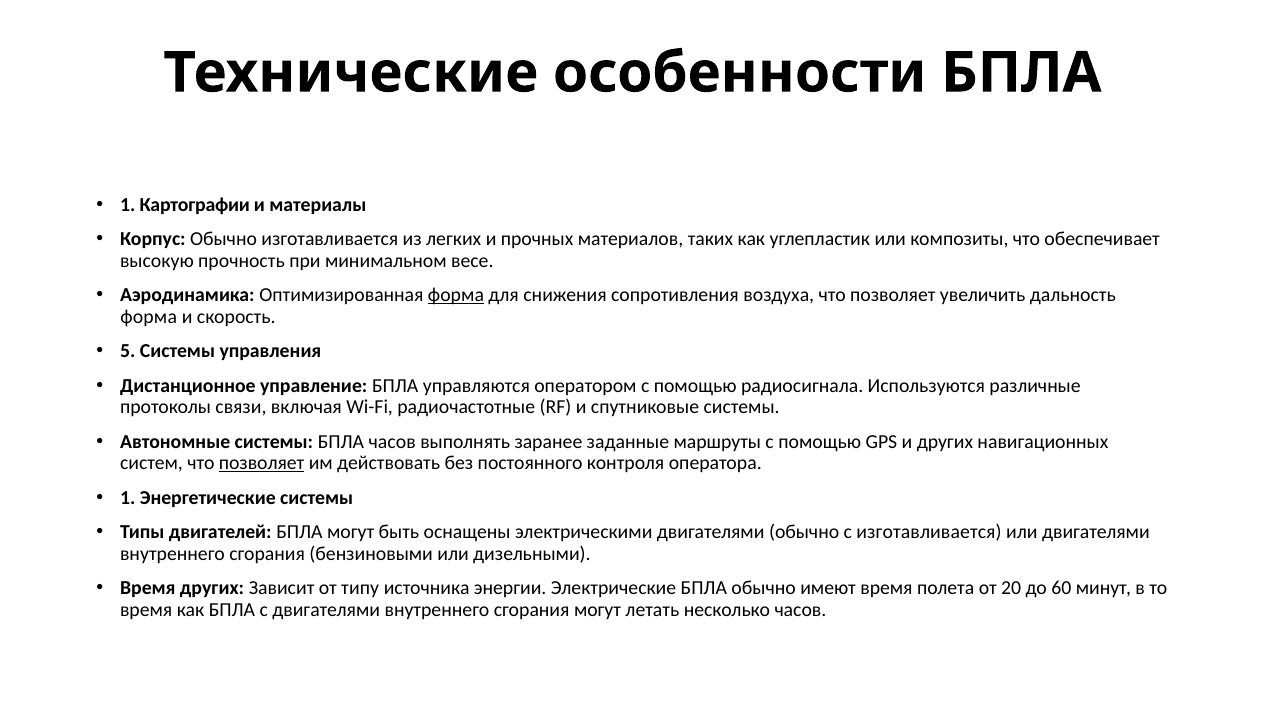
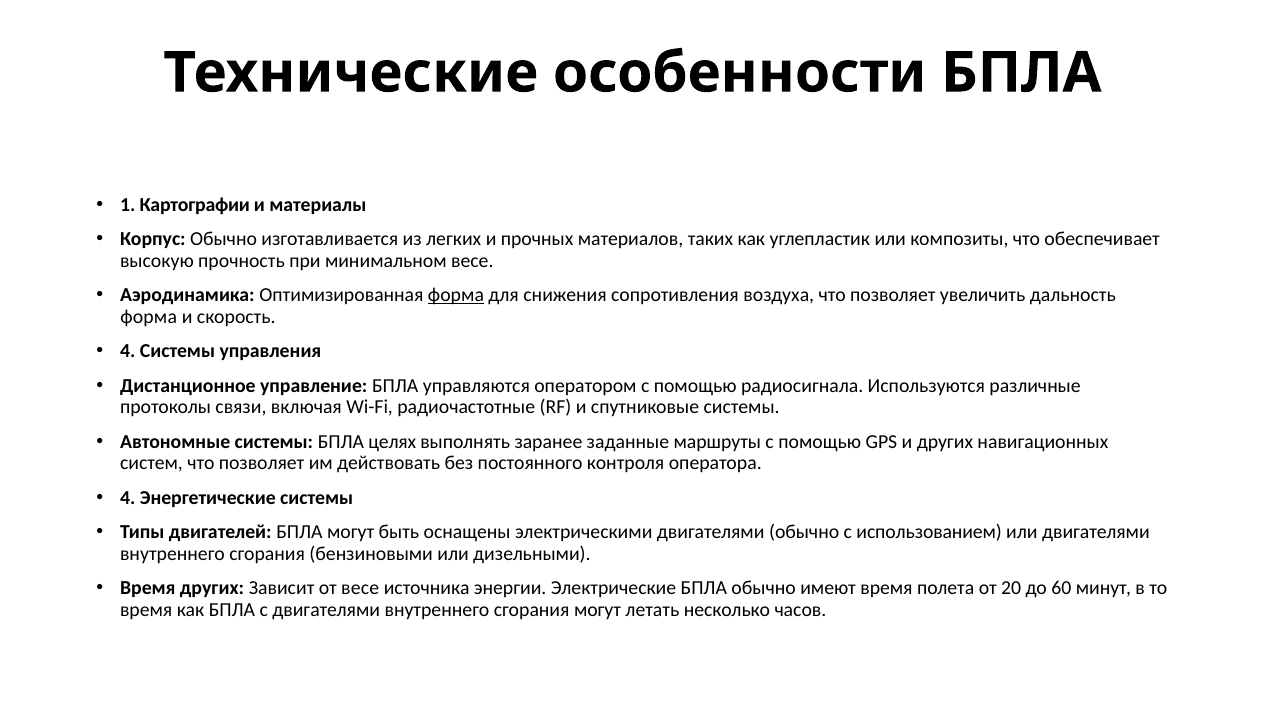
5 at (128, 351): 5 -> 4
БПЛА часов: часов -> целях
позволяет at (262, 463) underline: present -> none
1 at (128, 497): 1 -> 4
с изготавливается: изготавливается -> использованием
от типу: типу -> весе
